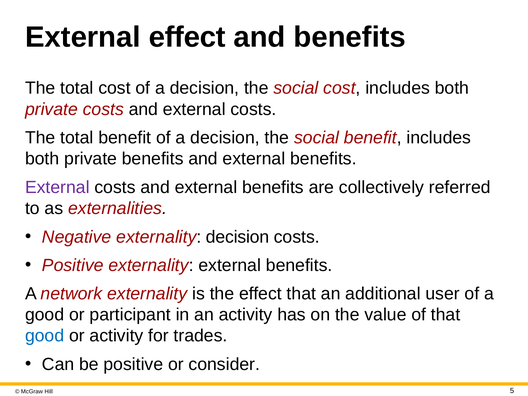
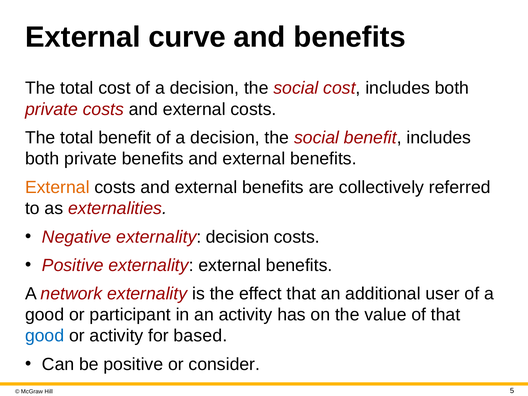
External effect: effect -> curve
External at (57, 187) colour: purple -> orange
trades: trades -> based
